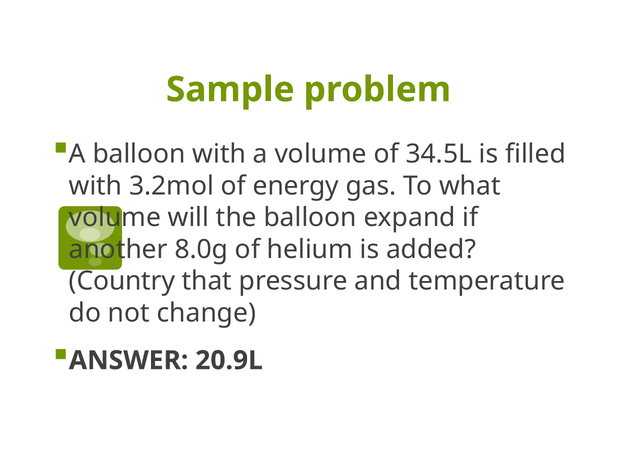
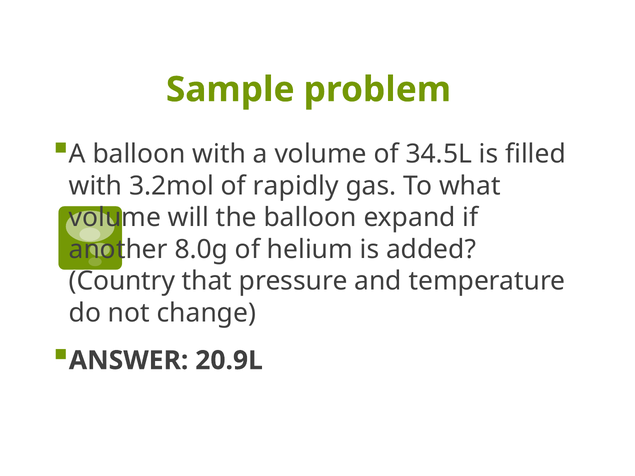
energy: energy -> rapidly
